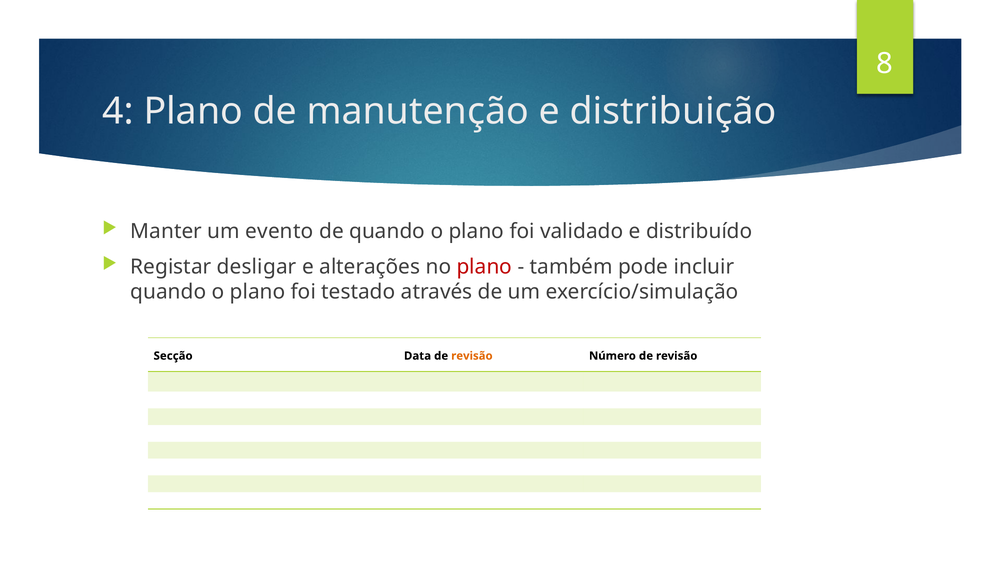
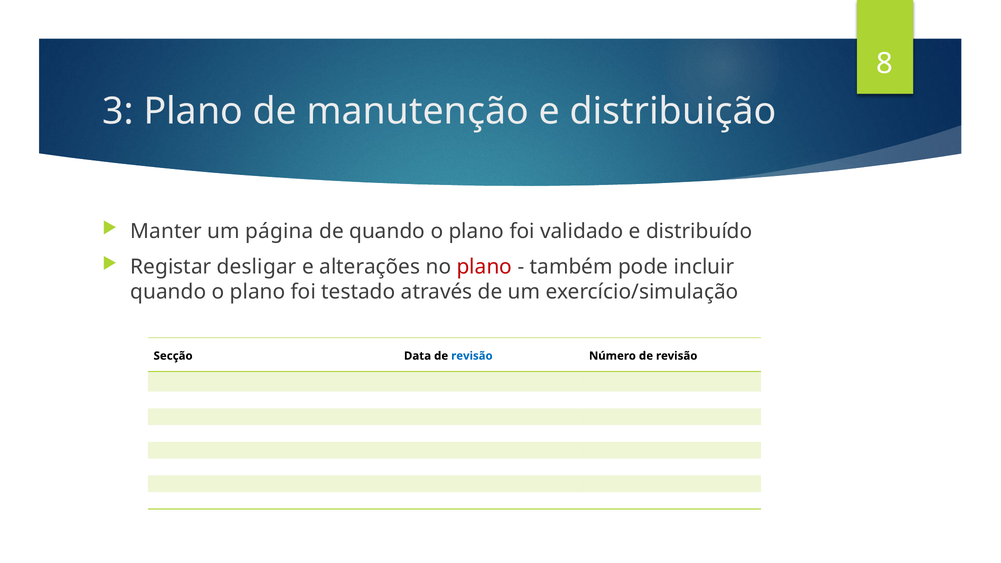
4: 4 -> 3
evento: evento -> página
revisão at (472, 356) colour: orange -> blue
